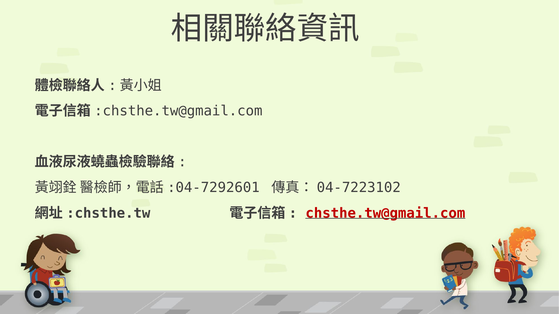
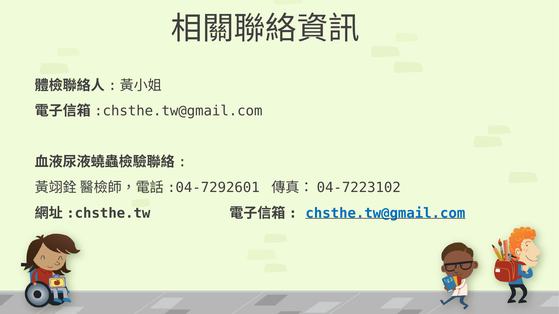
chsthe.tw@gmail.com colour: red -> blue
